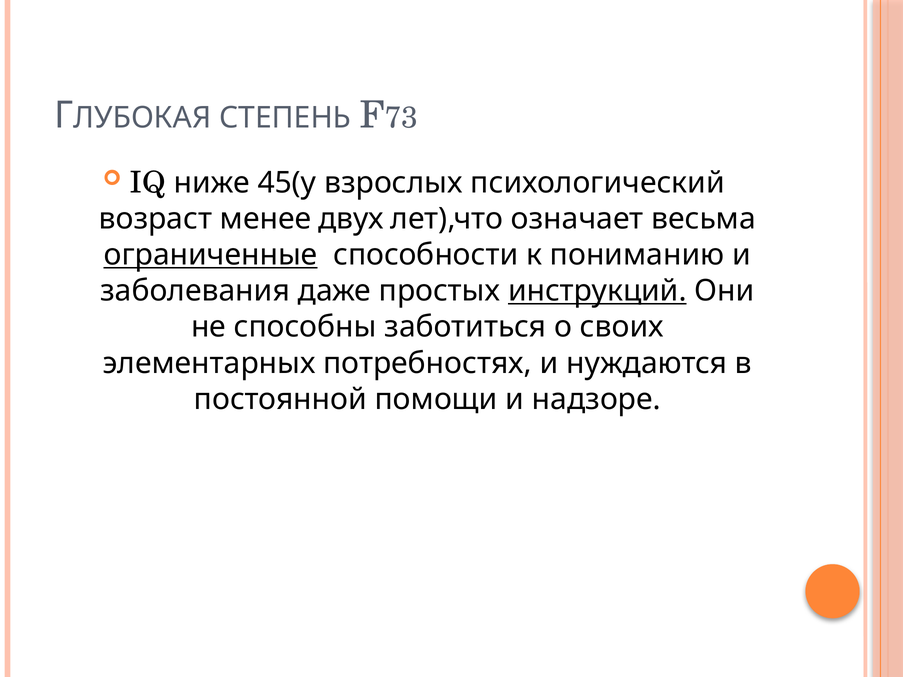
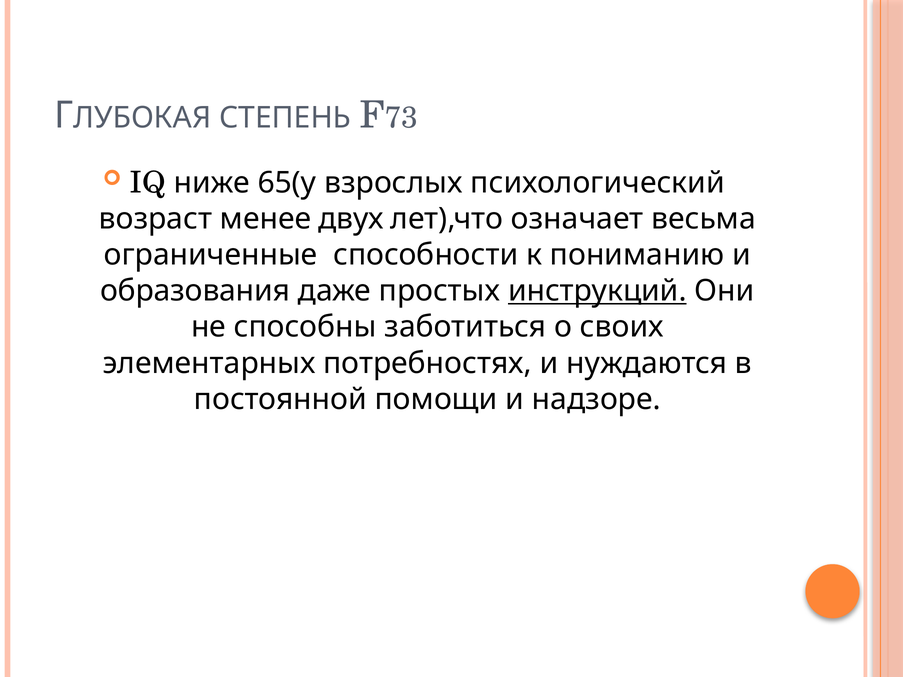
45(у: 45(у -> 65(у
ограниченные underline: present -> none
заболевания: заболевания -> образования
